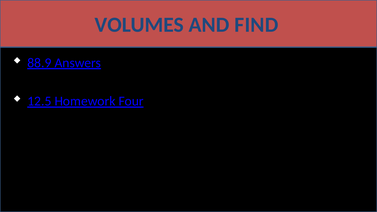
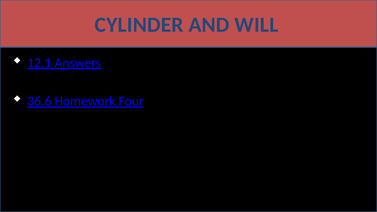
VOLUMES: VOLUMES -> CYLINDER
FIND: FIND -> WILL
88.9: 88.9 -> 12.1
12.5: 12.5 -> 36.6
